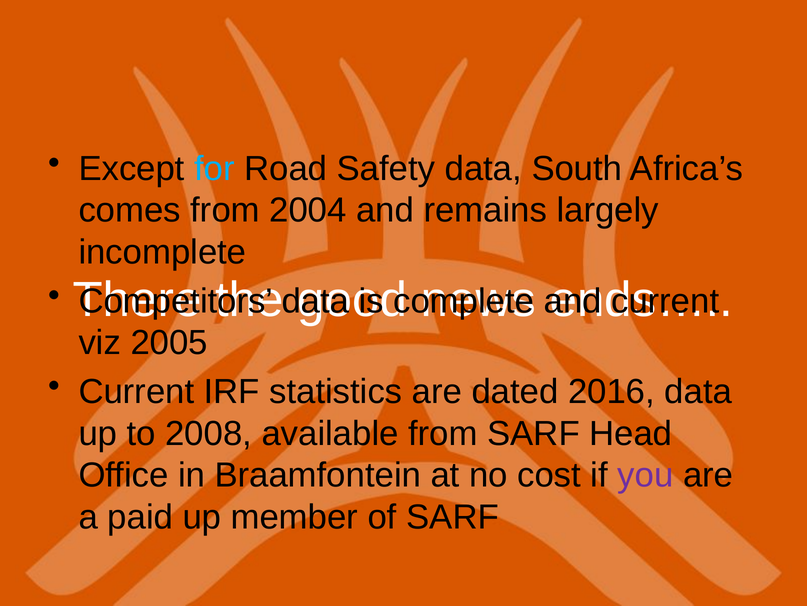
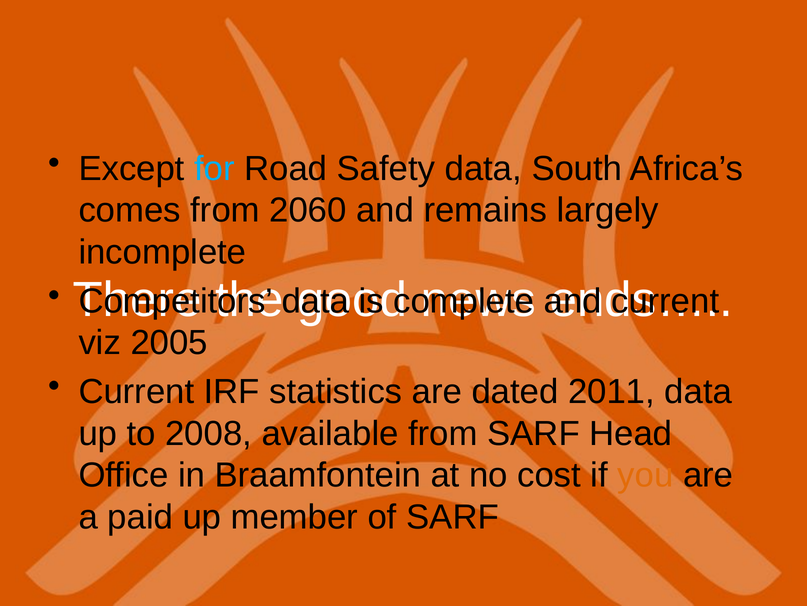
2004: 2004 -> 2060
2016: 2016 -> 2011
you colour: purple -> orange
